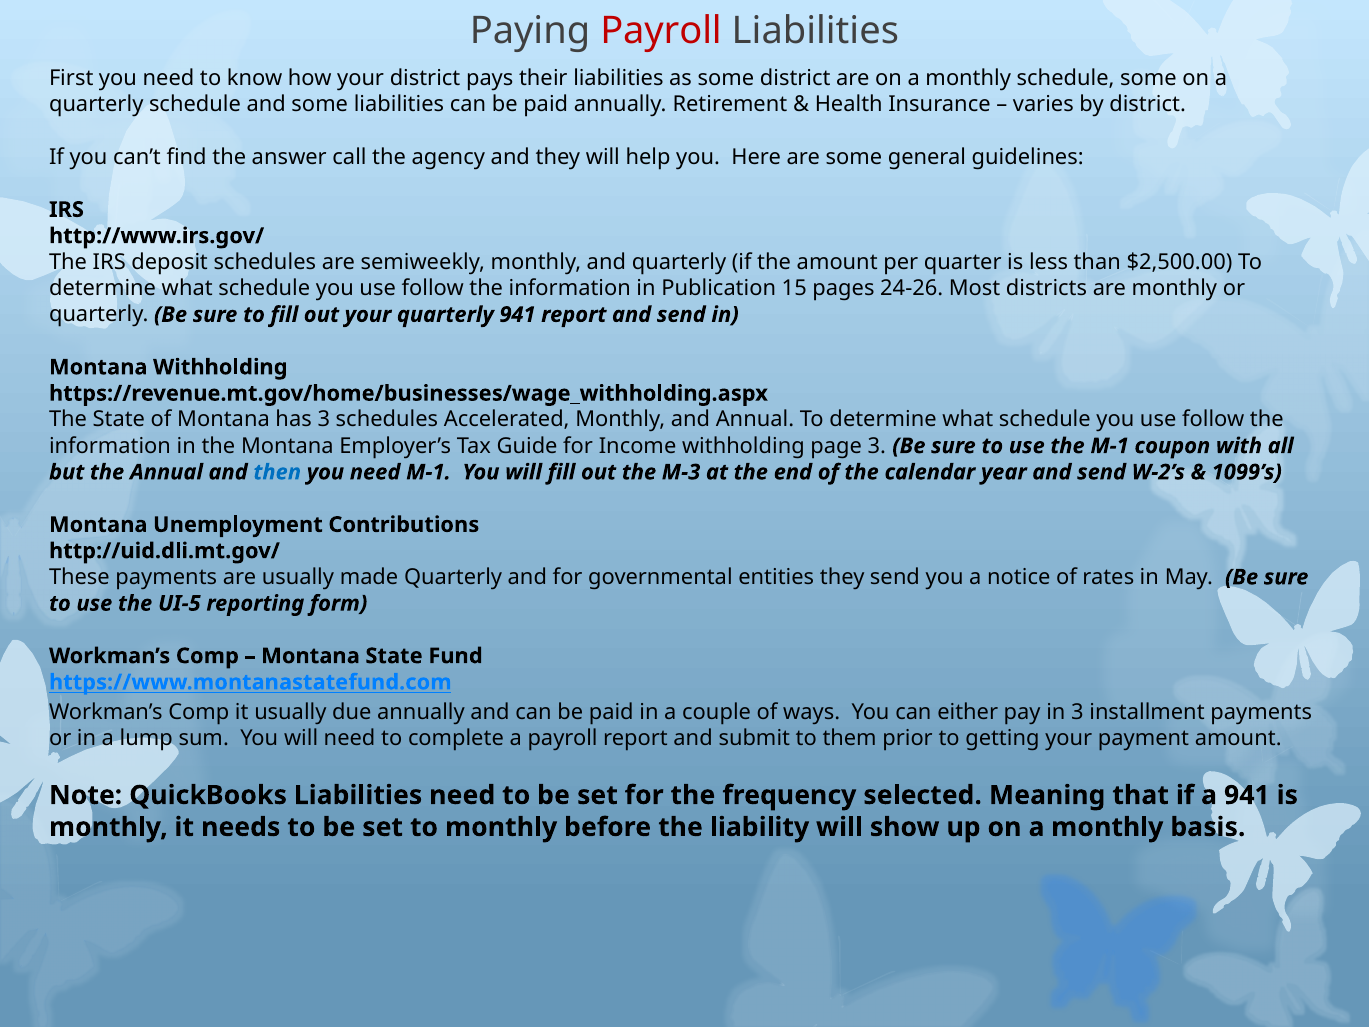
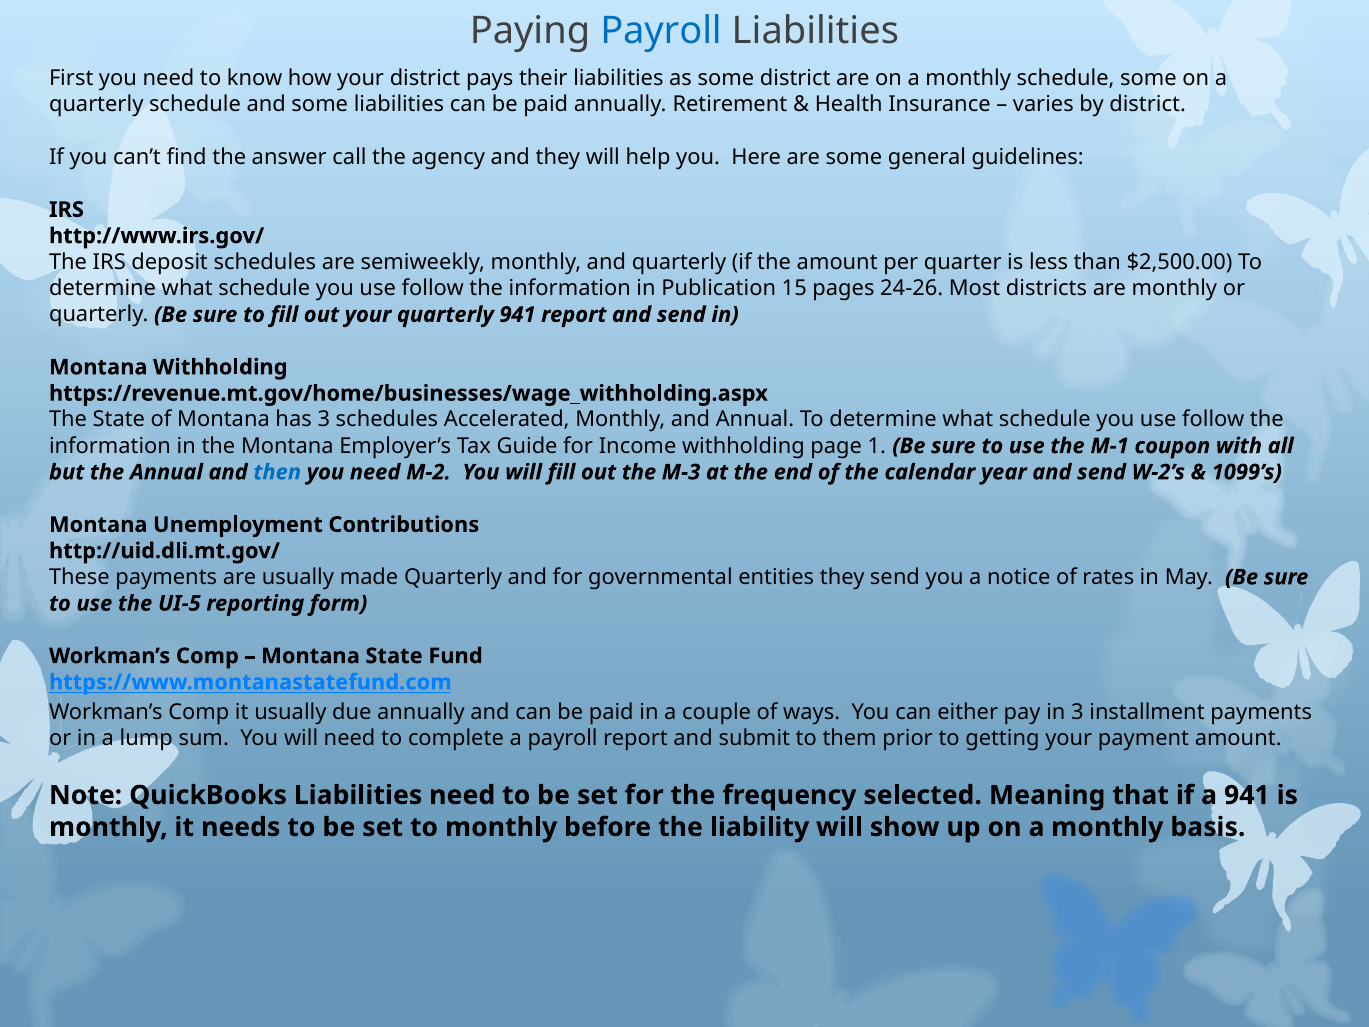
Payroll at (661, 31) colour: red -> blue
page 3: 3 -> 1
need M-1: M-1 -> M-2
